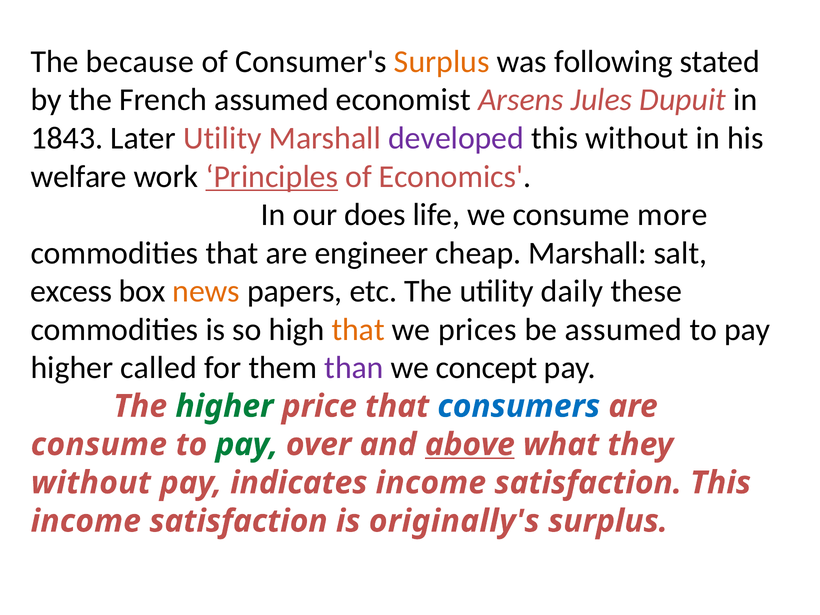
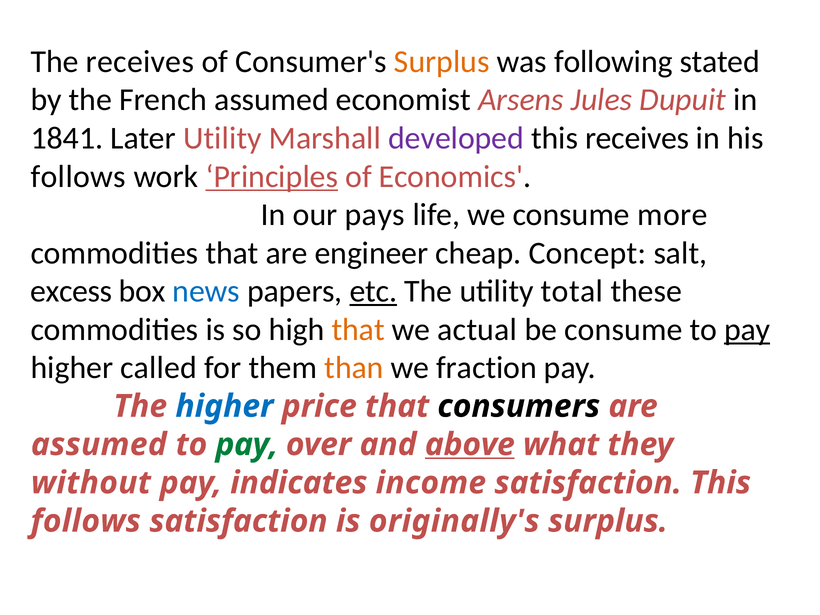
The because: because -> receives
1843: 1843 -> 1841
this without: without -> receives
welfare at (79, 177): welfare -> follows
does: does -> pays
cheap Marshall: Marshall -> Concept
news colour: orange -> blue
etc underline: none -> present
daily: daily -> total
prices: prices -> actual
be assumed: assumed -> consume
pay at (747, 330) underline: none -> present
than colour: purple -> orange
concept: concept -> fraction
higher at (224, 406) colour: green -> blue
consumers colour: blue -> black
consume at (99, 445): consume -> assumed
income at (86, 521): income -> follows
